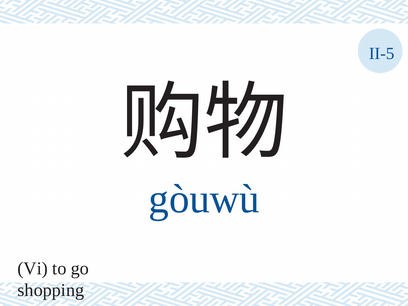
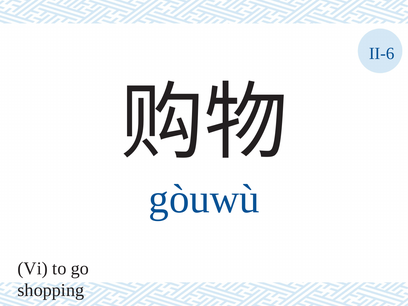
II-5: II-5 -> II-6
